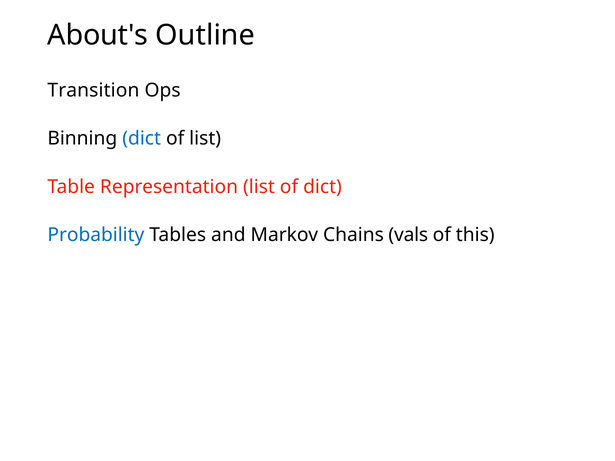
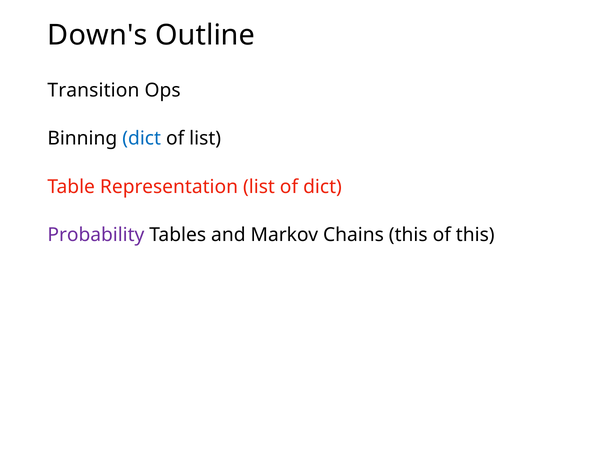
About's: About's -> Down's
Probability colour: blue -> purple
Chains vals: vals -> this
